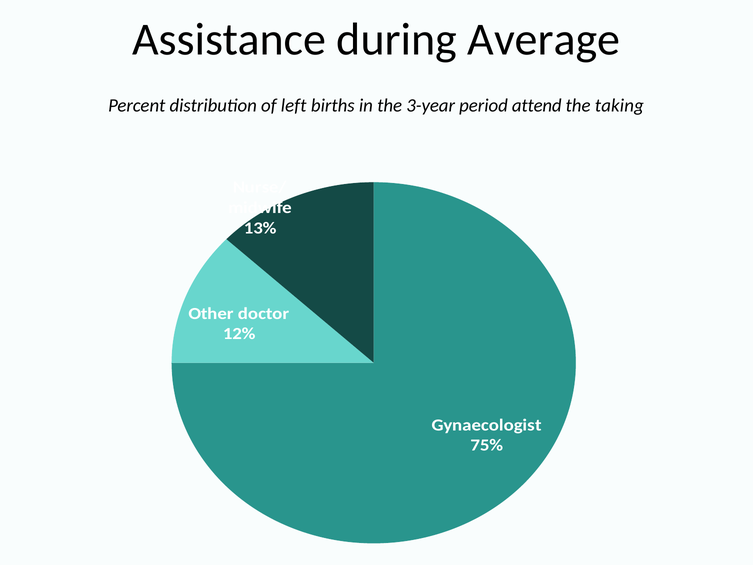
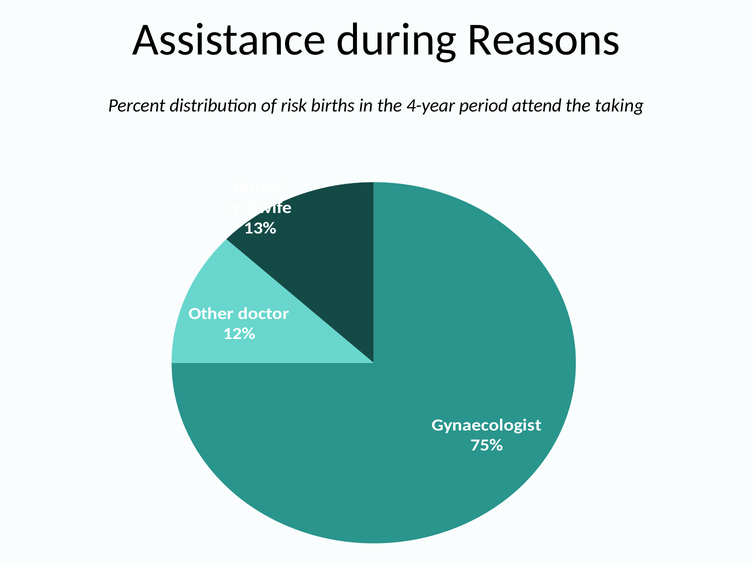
Average: Average -> Reasons
left: left -> risk
3-year: 3-year -> 4-year
